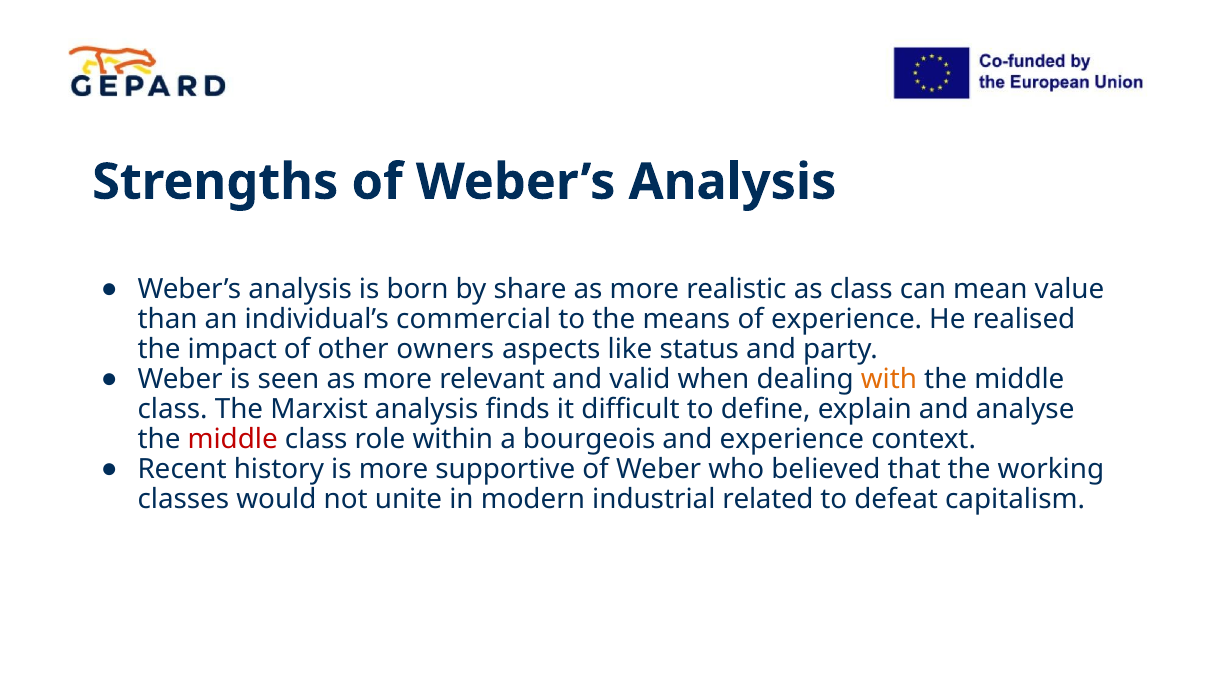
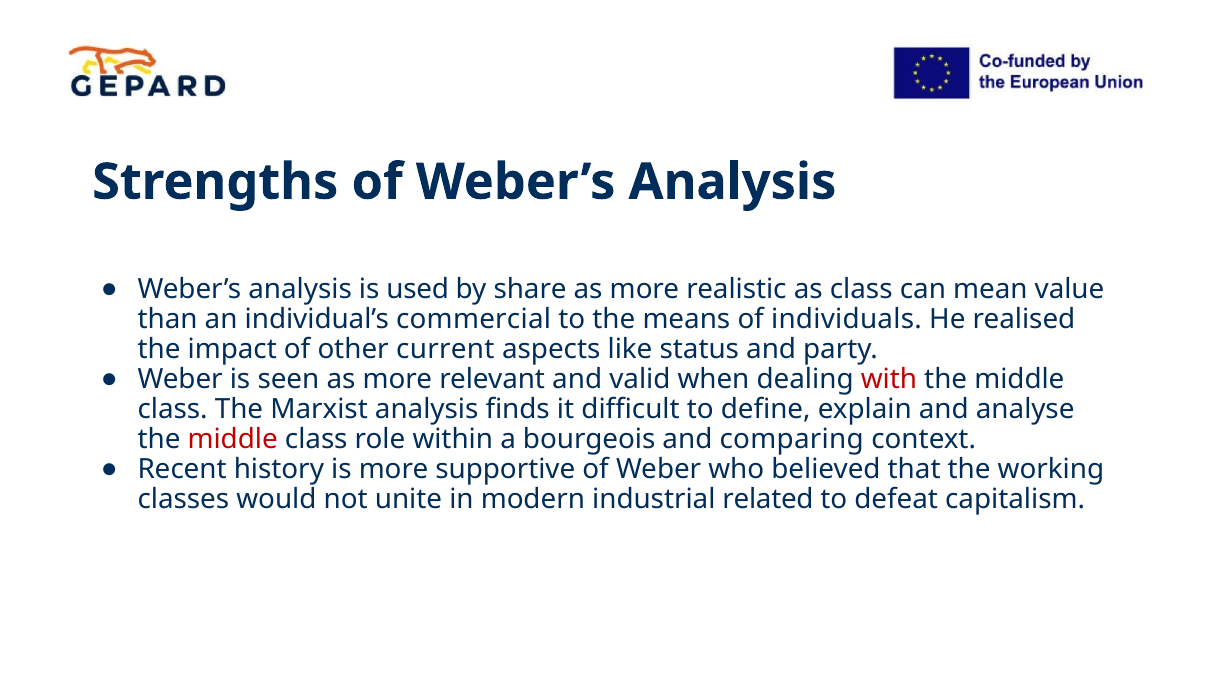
born: born -> used
of experience: experience -> individuals
owners: owners -> current
with colour: orange -> red
and experience: experience -> comparing
